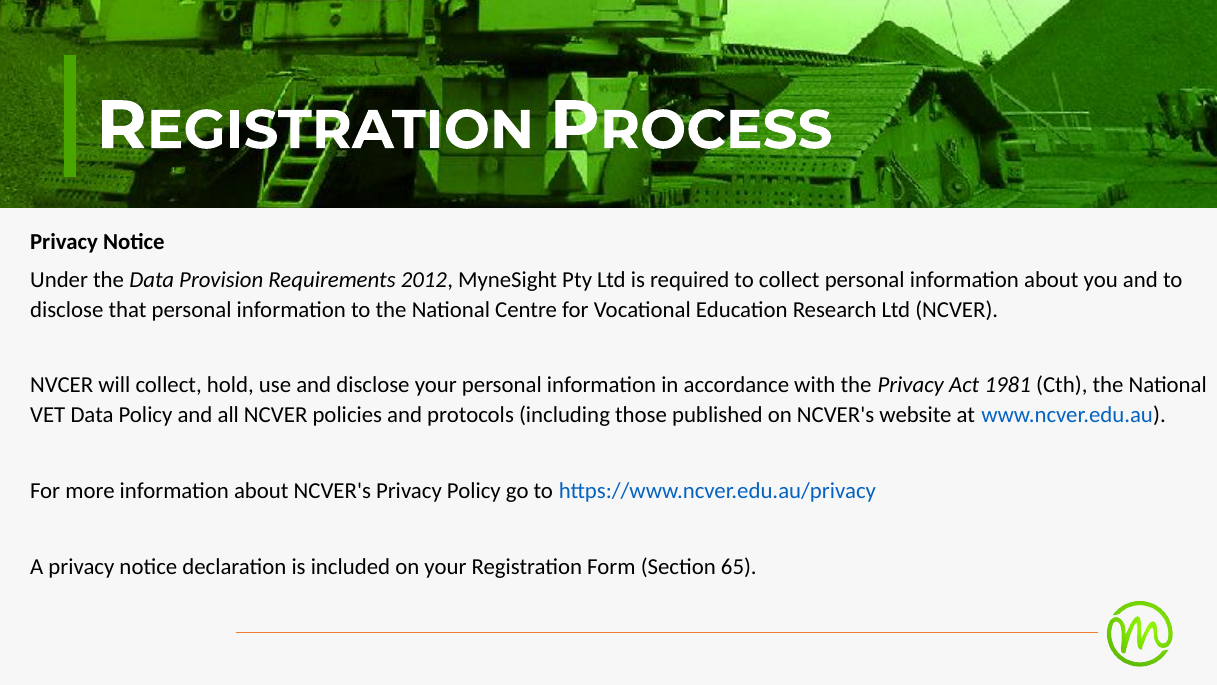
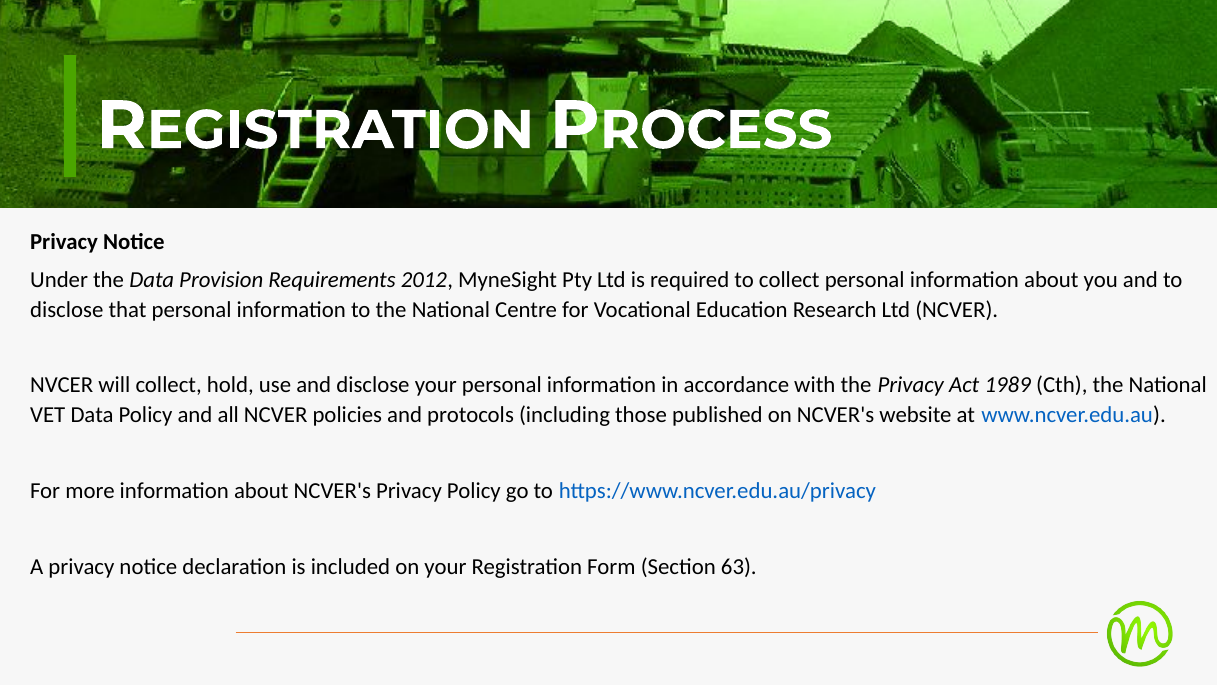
1981: 1981 -> 1989
65: 65 -> 63
